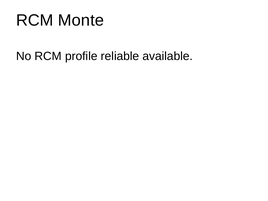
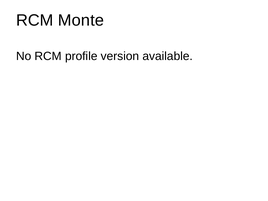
reliable: reliable -> version
